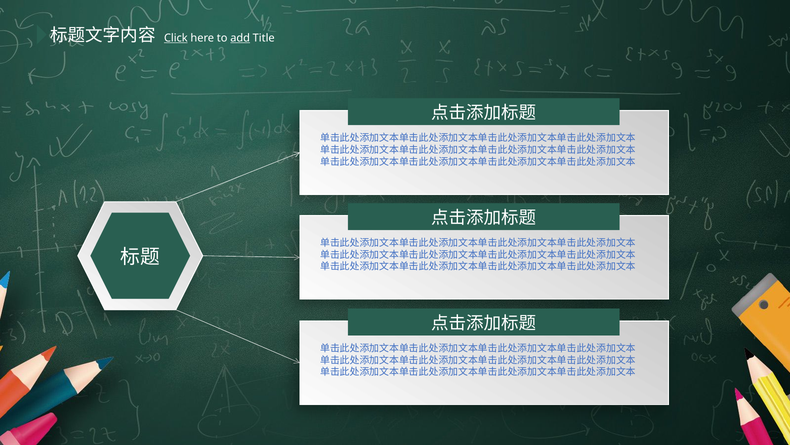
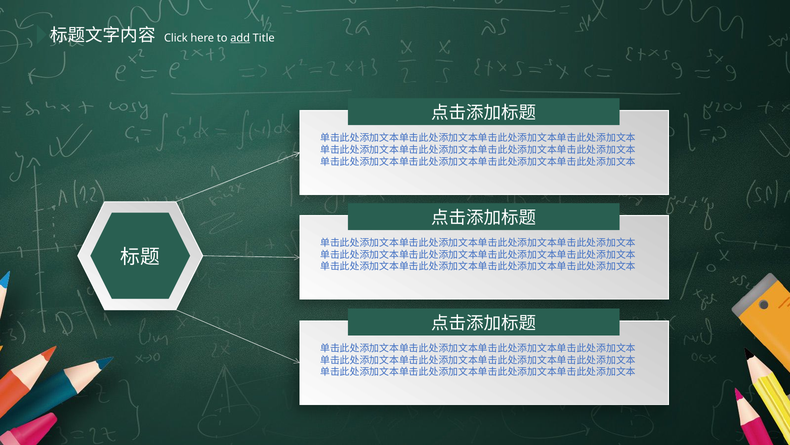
Click underline: present -> none
